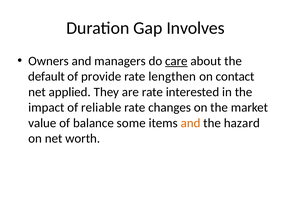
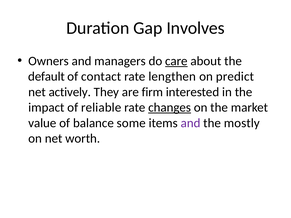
provide: provide -> contact
contact: contact -> predict
applied: applied -> actively
are rate: rate -> firm
changes underline: none -> present
and at (191, 123) colour: orange -> purple
hazard: hazard -> mostly
